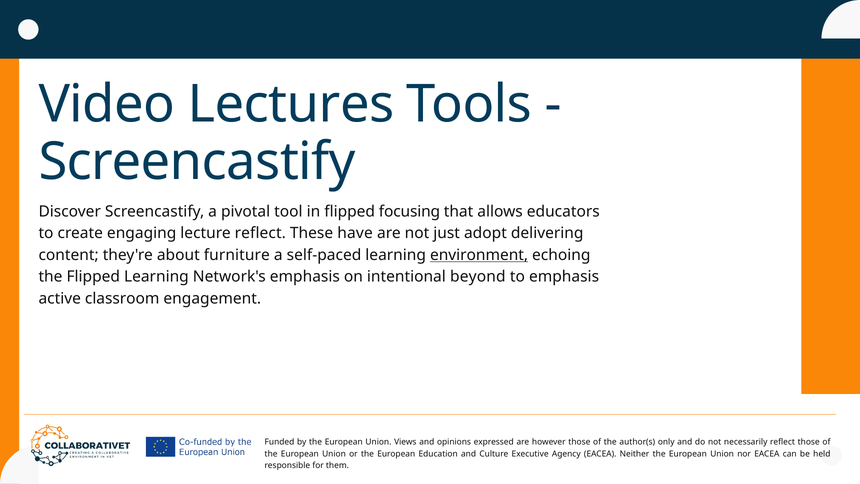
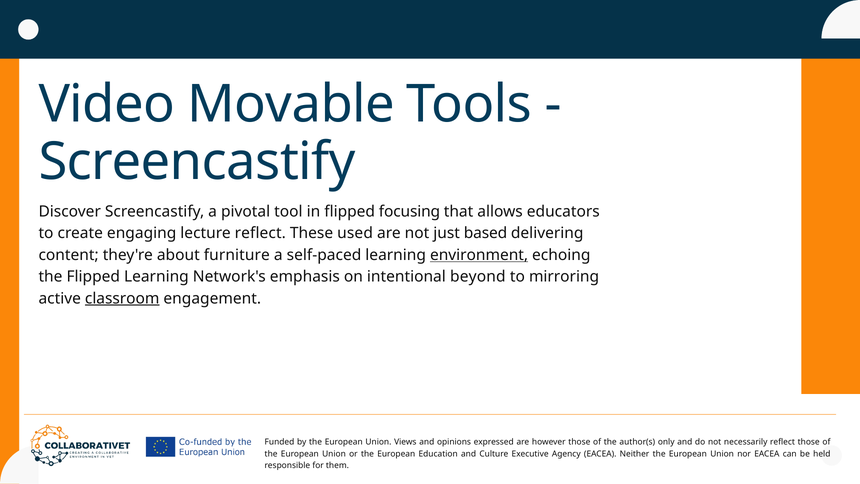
Lectures: Lectures -> Movable
have: have -> used
adopt: adopt -> based
to emphasis: emphasis -> mirroring
classroom underline: none -> present
